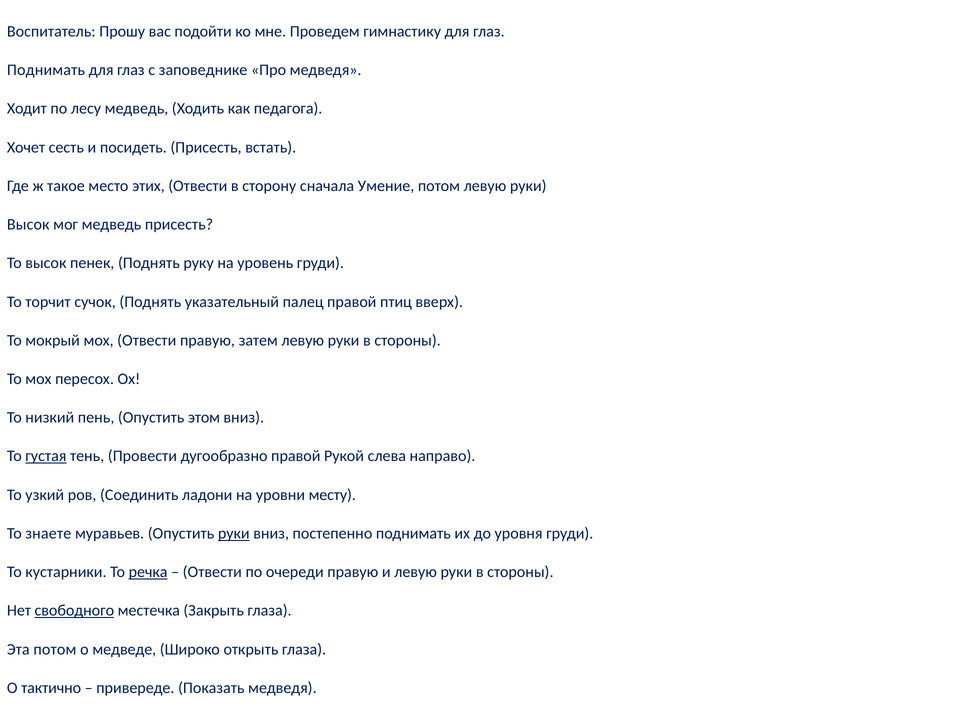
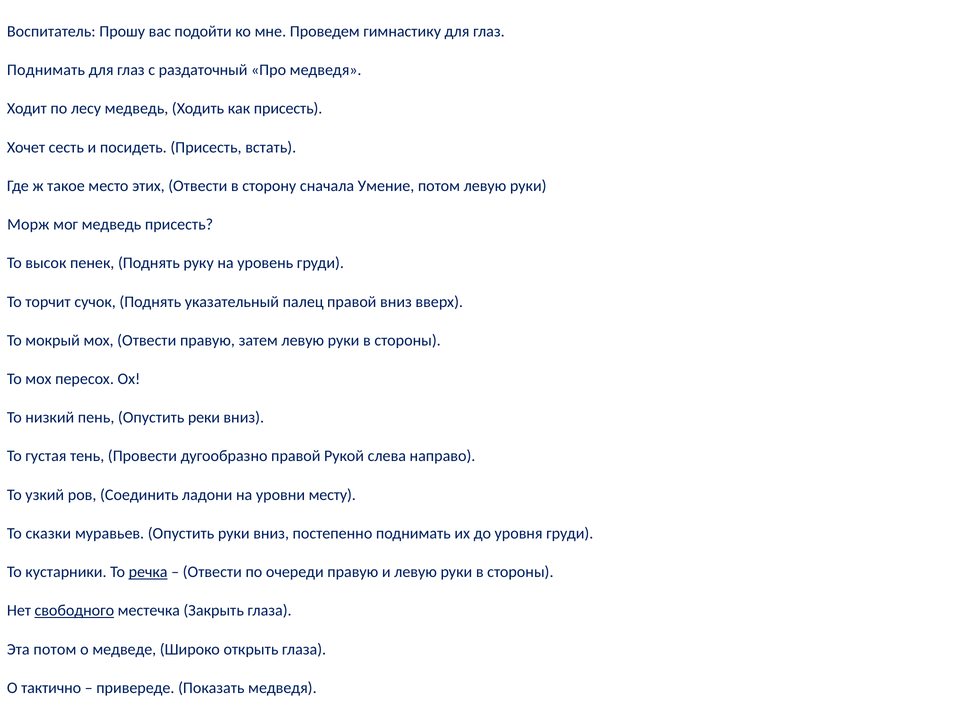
заповеднике: заповеднике -> раздаточный
как педагога: педагога -> присесть
Высок at (28, 224): Высок -> Морж
правой птиц: птиц -> вниз
этом: этом -> реки
густая underline: present -> none
знаете: знаете -> сказки
руки at (234, 533) underline: present -> none
